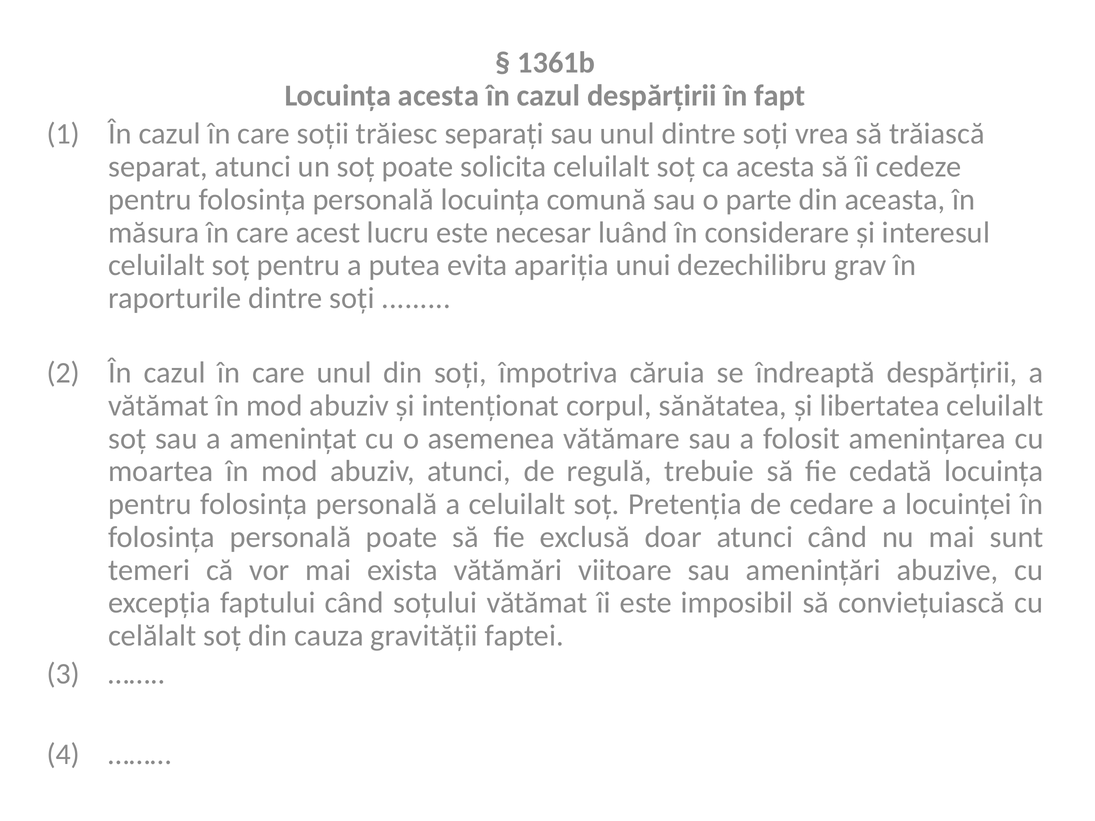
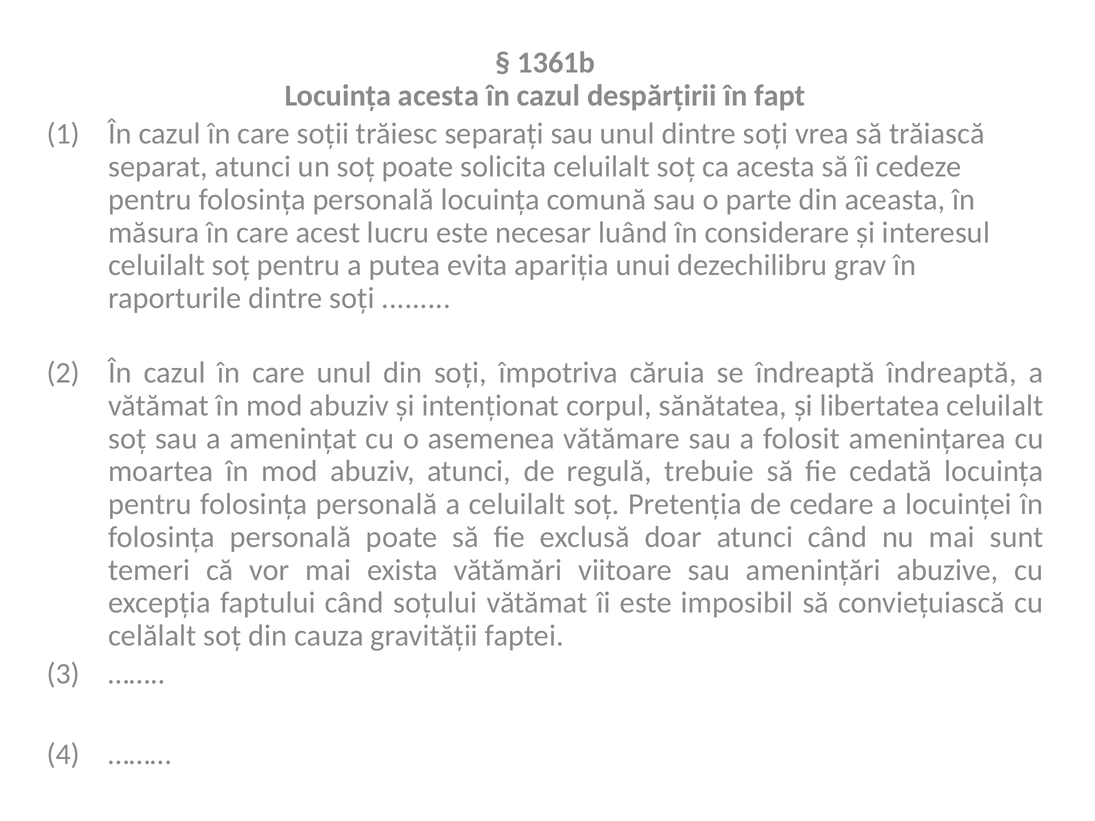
îndreaptă despărțirii: despărțirii -> îndreaptă
